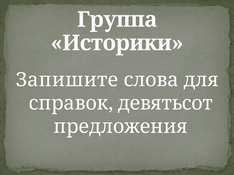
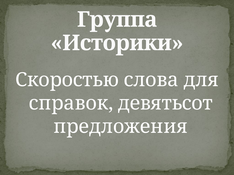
Запишите: Запишите -> Скоростью
